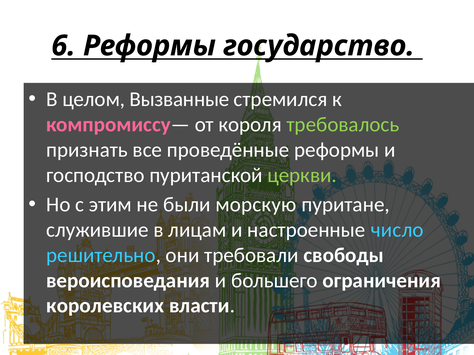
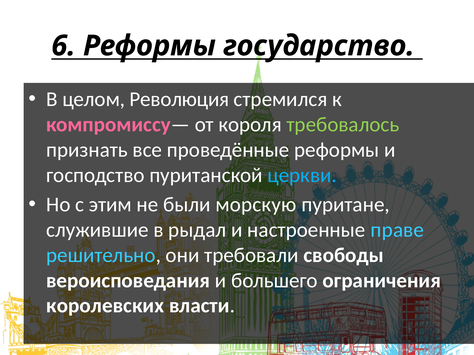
Вызванные: Вызванные -> Революция
церкви colour: light green -> light blue
лицам: лицам -> рыдал
число: число -> праве
